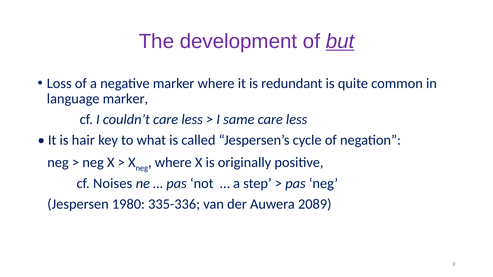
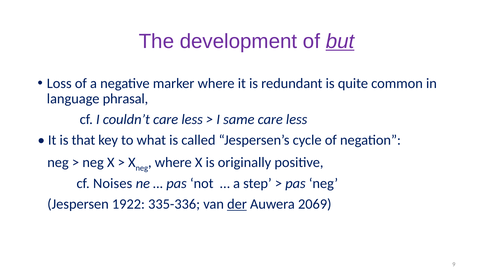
language marker: marker -> phrasal
hair: hair -> that
1980: 1980 -> 1922
der underline: none -> present
2089: 2089 -> 2069
